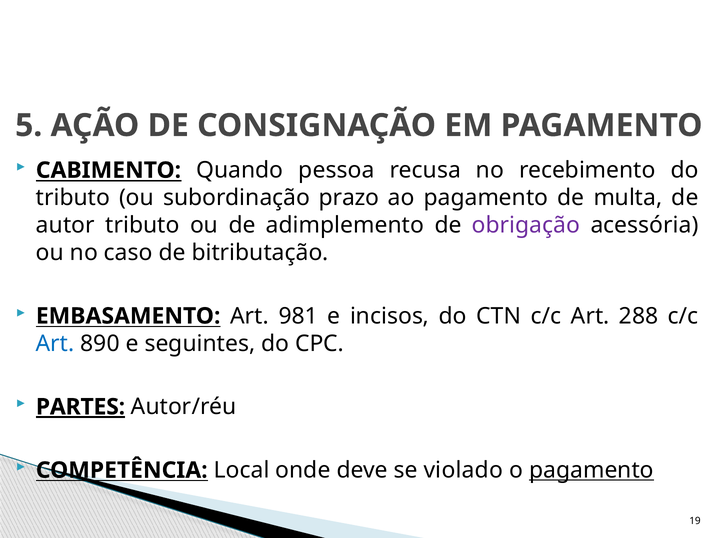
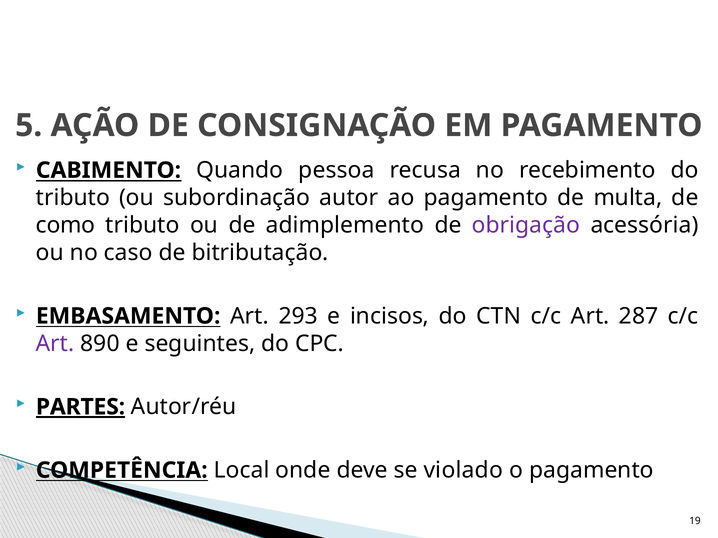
prazo: prazo -> autor
autor: autor -> como
981: 981 -> 293
288: 288 -> 287
Art at (55, 344) colour: blue -> purple
pagamento at (591, 471) underline: present -> none
